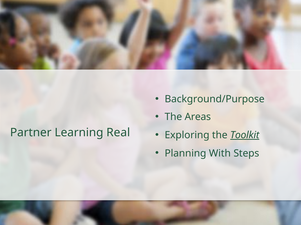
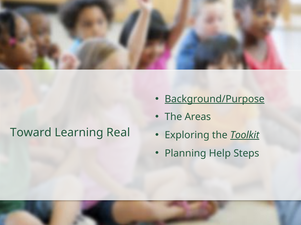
Background/Purpose underline: none -> present
Partner: Partner -> Toward
With: With -> Help
